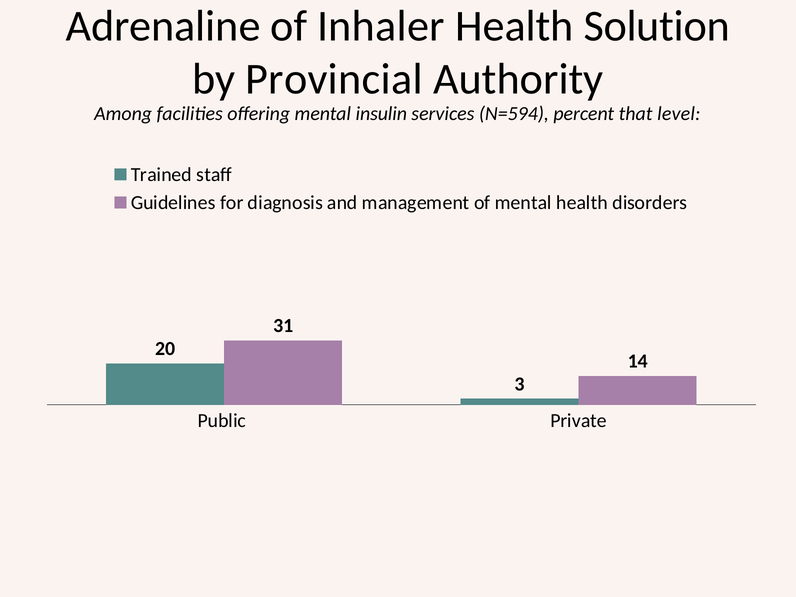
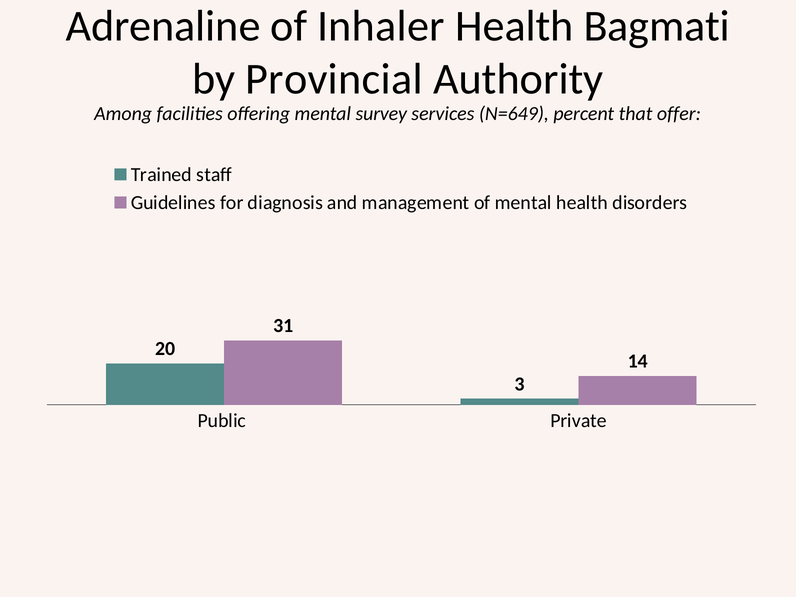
Solution: Solution -> Bagmati
insulin: insulin -> survey
N=594: N=594 -> N=649
level: level -> offer
